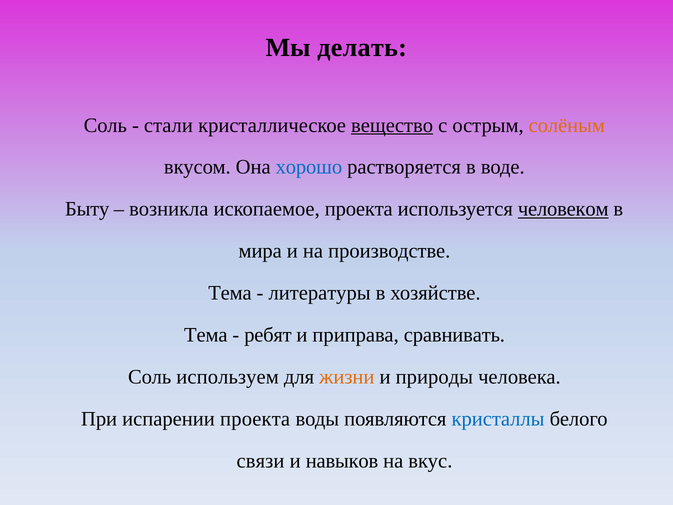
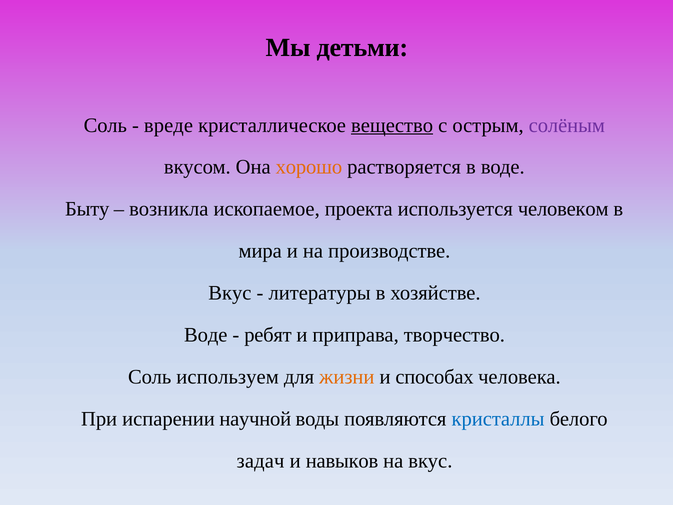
делать: делать -> детьми
стали: стали -> вреде
солёным colour: orange -> purple
хорошо colour: blue -> orange
человеком underline: present -> none
Тема at (230, 293): Тема -> Вкус
Тема at (206, 335): Тема -> Воде
сравнивать: сравнивать -> творчество
природы: природы -> способах
испарении проекта: проекта -> научной
связи: связи -> задач
